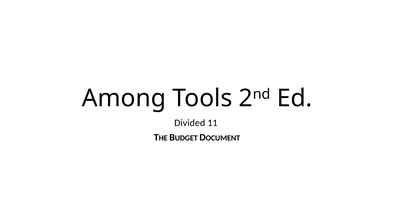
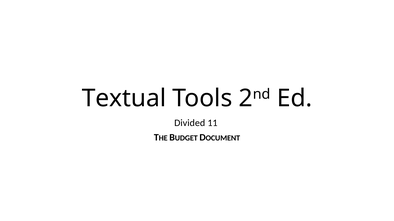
Among: Among -> Textual
